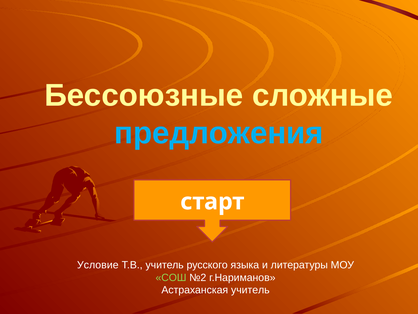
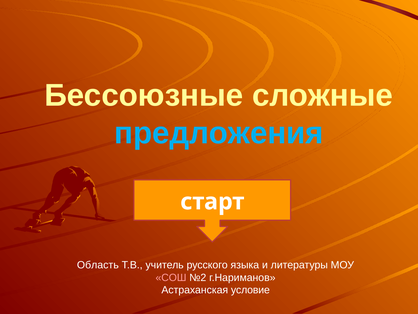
Условие: Условие -> Область
СОШ colour: light green -> pink
Астраханская учитель: учитель -> условие
